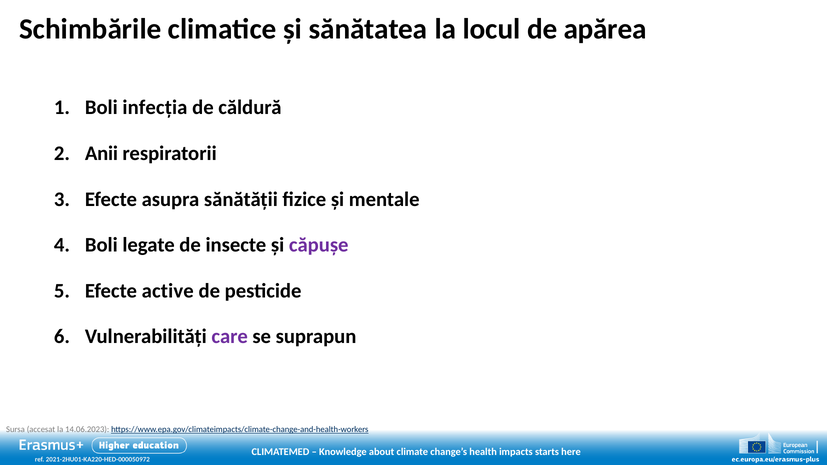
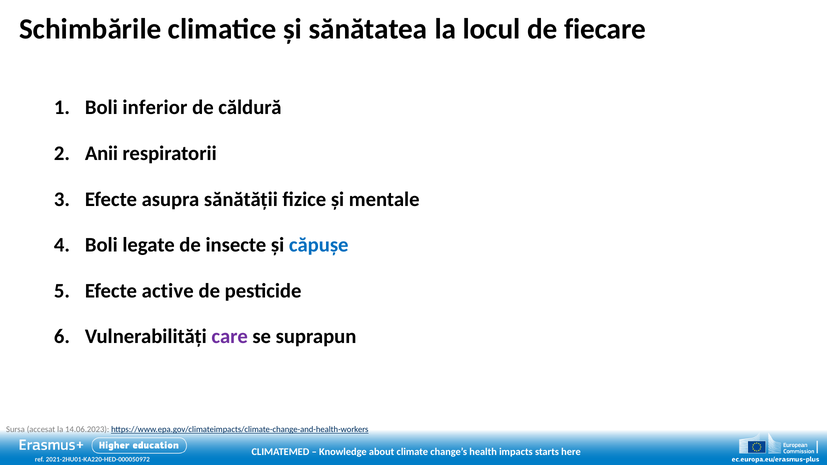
apărea: apărea -> fiecare
infecția: infecția -> inferior
căpușe colour: purple -> blue
